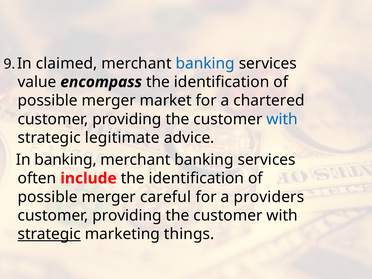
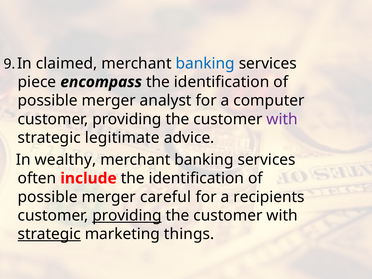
value: value -> piece
market: market -> analyst
chartered: chartered -> computer
with at (282, 119) colour: blue -> purple
In banking: banking -> wealthy
providers: providers -> recipients
providing at (127, 216) underline: none -> present
